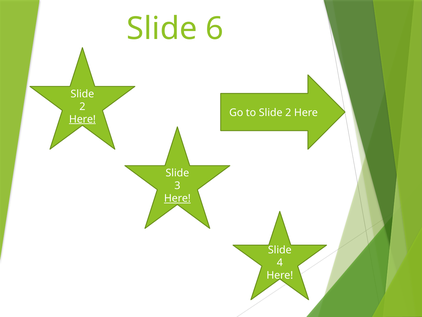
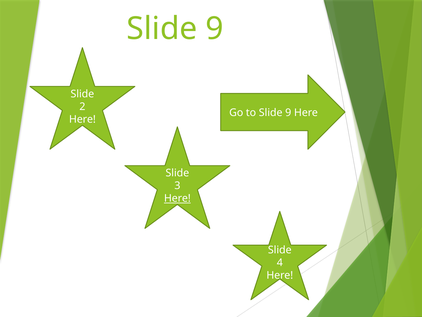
6 at (215, 29): 6 -> 9
to Slide 2: 2 -> 9
Here at (82, 119) underline: present -> none
